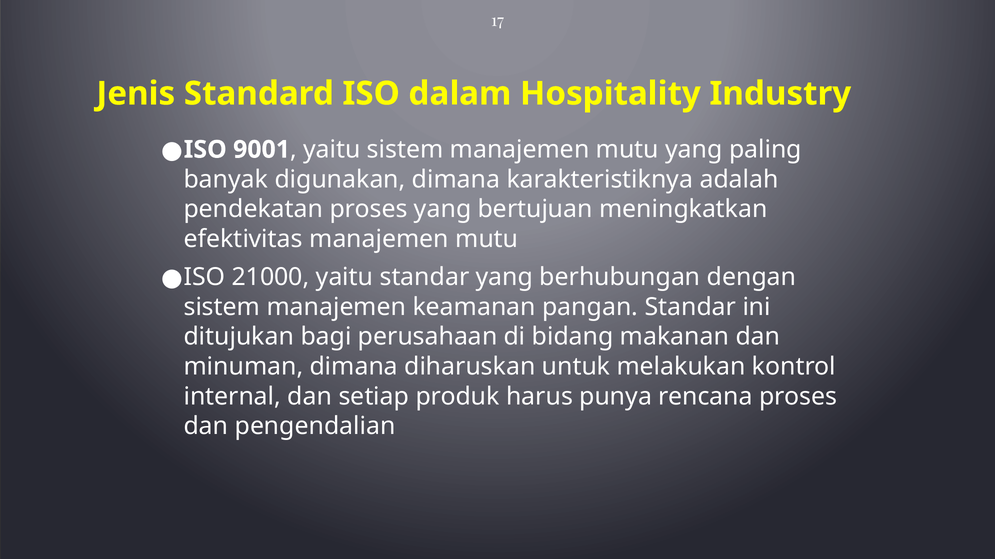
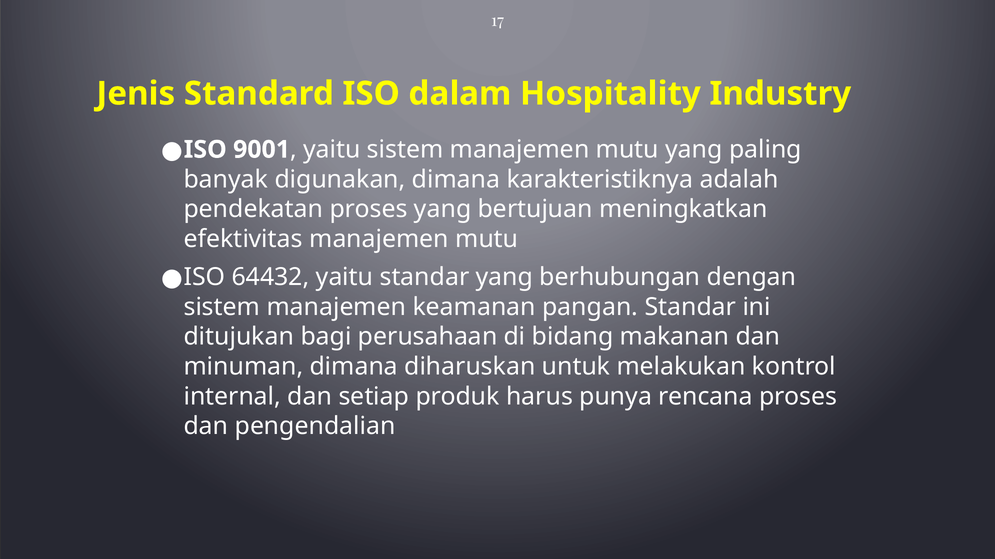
21000: 21000 -> 64432
